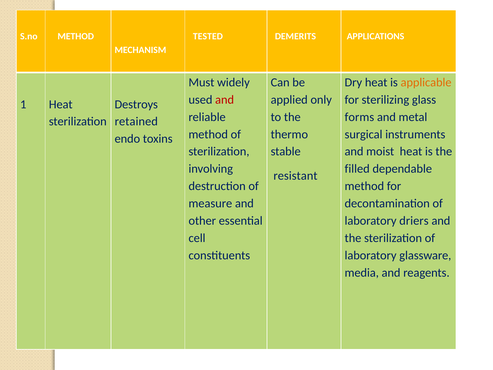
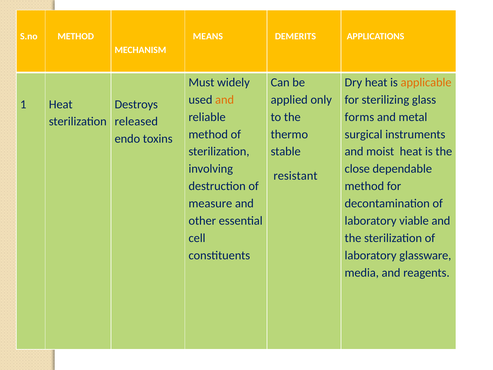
TESTED: TESTED -> MEANS
and at (225, 100) colour: red -> orange
retained: retained -> released
filled: filled -> close
driers: driers -> viable
